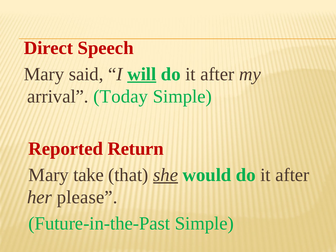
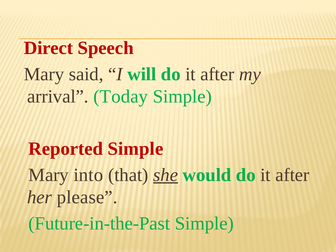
will underline: present -> none
Reported Return: Return -> Simple
take: take -> into
